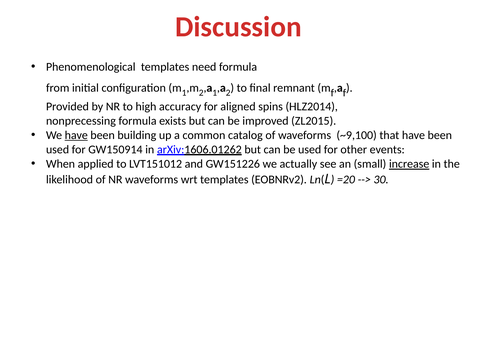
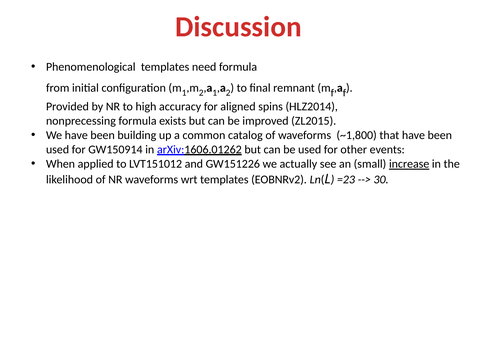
have at (76, 135) underline: present -> none
~9,100: ~9,100 -> ~1,800
=20: =20 -> =23
